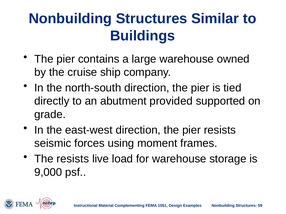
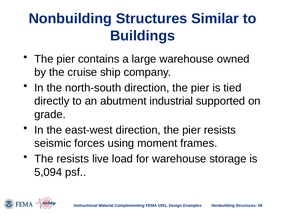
provided: provided -> industrial
9,000: 9,000 -> 5,094
